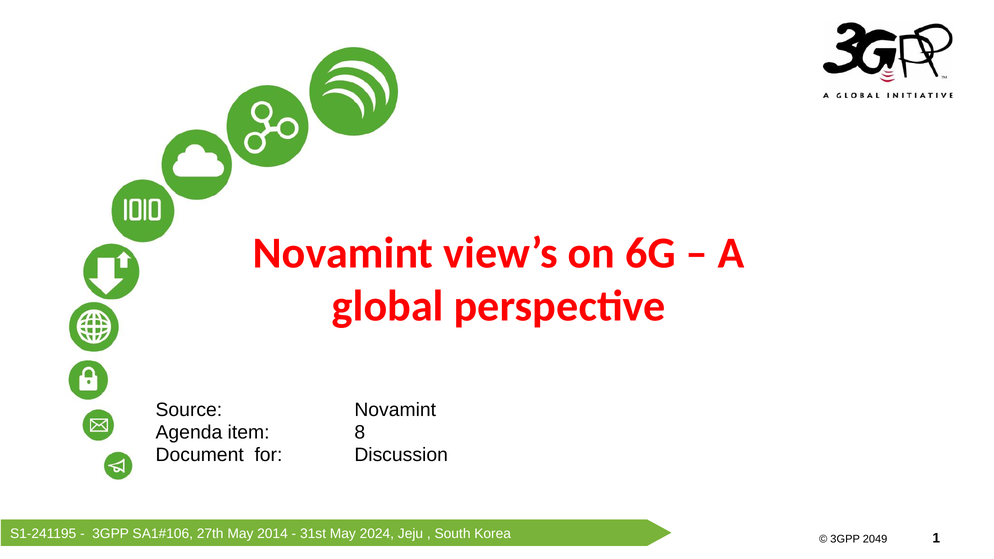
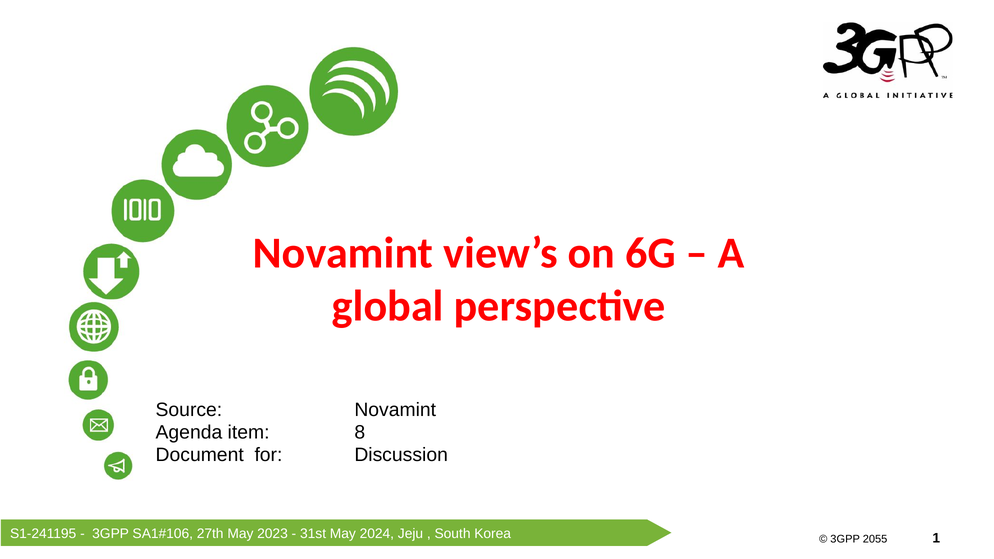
2014: 2014 -> 2023
2049: 2049 -> 2055
